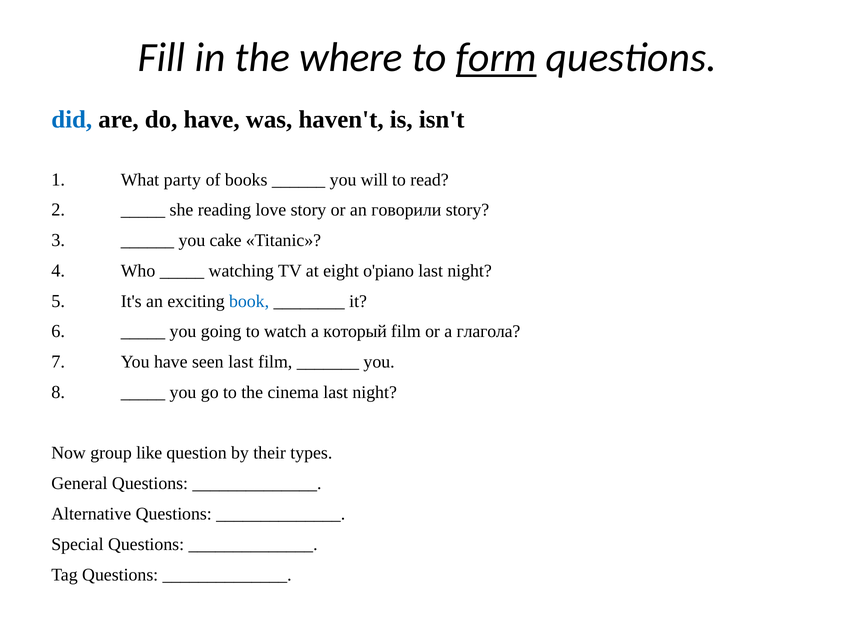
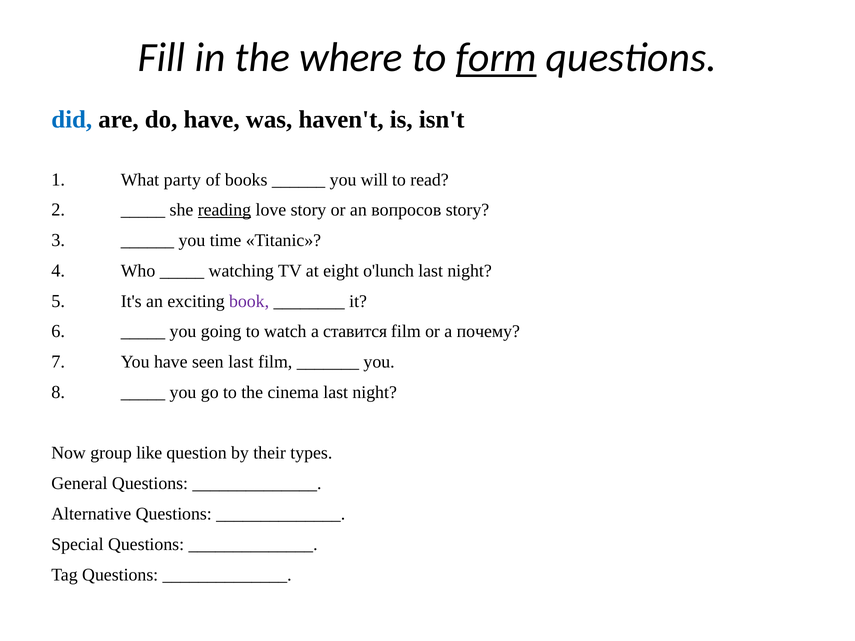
reading underline: none -> present
говорили: говорили -> вопросов
cake: cake -> time
o'piano: o'piano -> o'lunch
book colour: blue -> purple
который: который -> ставится
глагола: глагола -> почему
